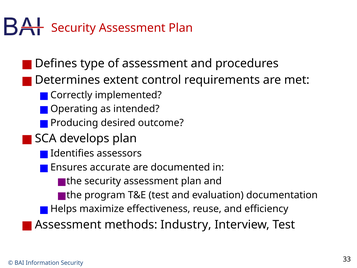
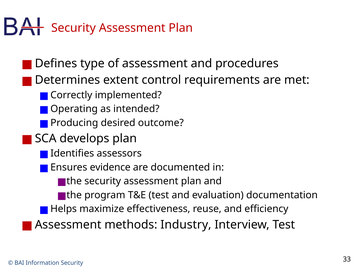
accurate: accurate -> evidence
